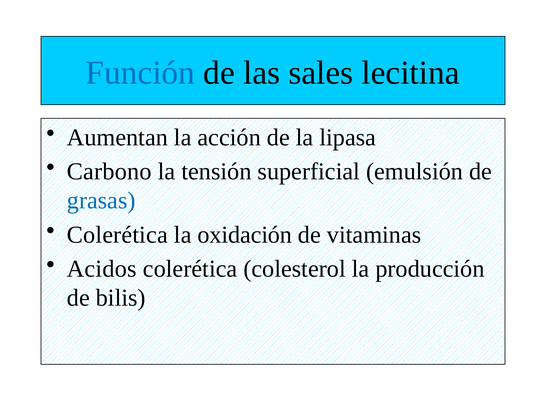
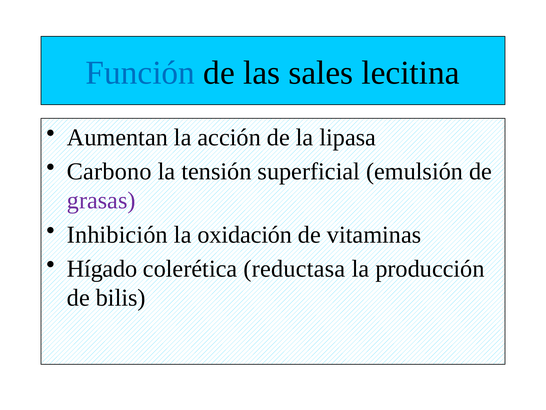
grasas colour: blue -> purple
Colerética at (117, 234): Colerética -> Inhibición
Acidos: Acidos -> Hígado
colesterol: colesterol -> reductasa
